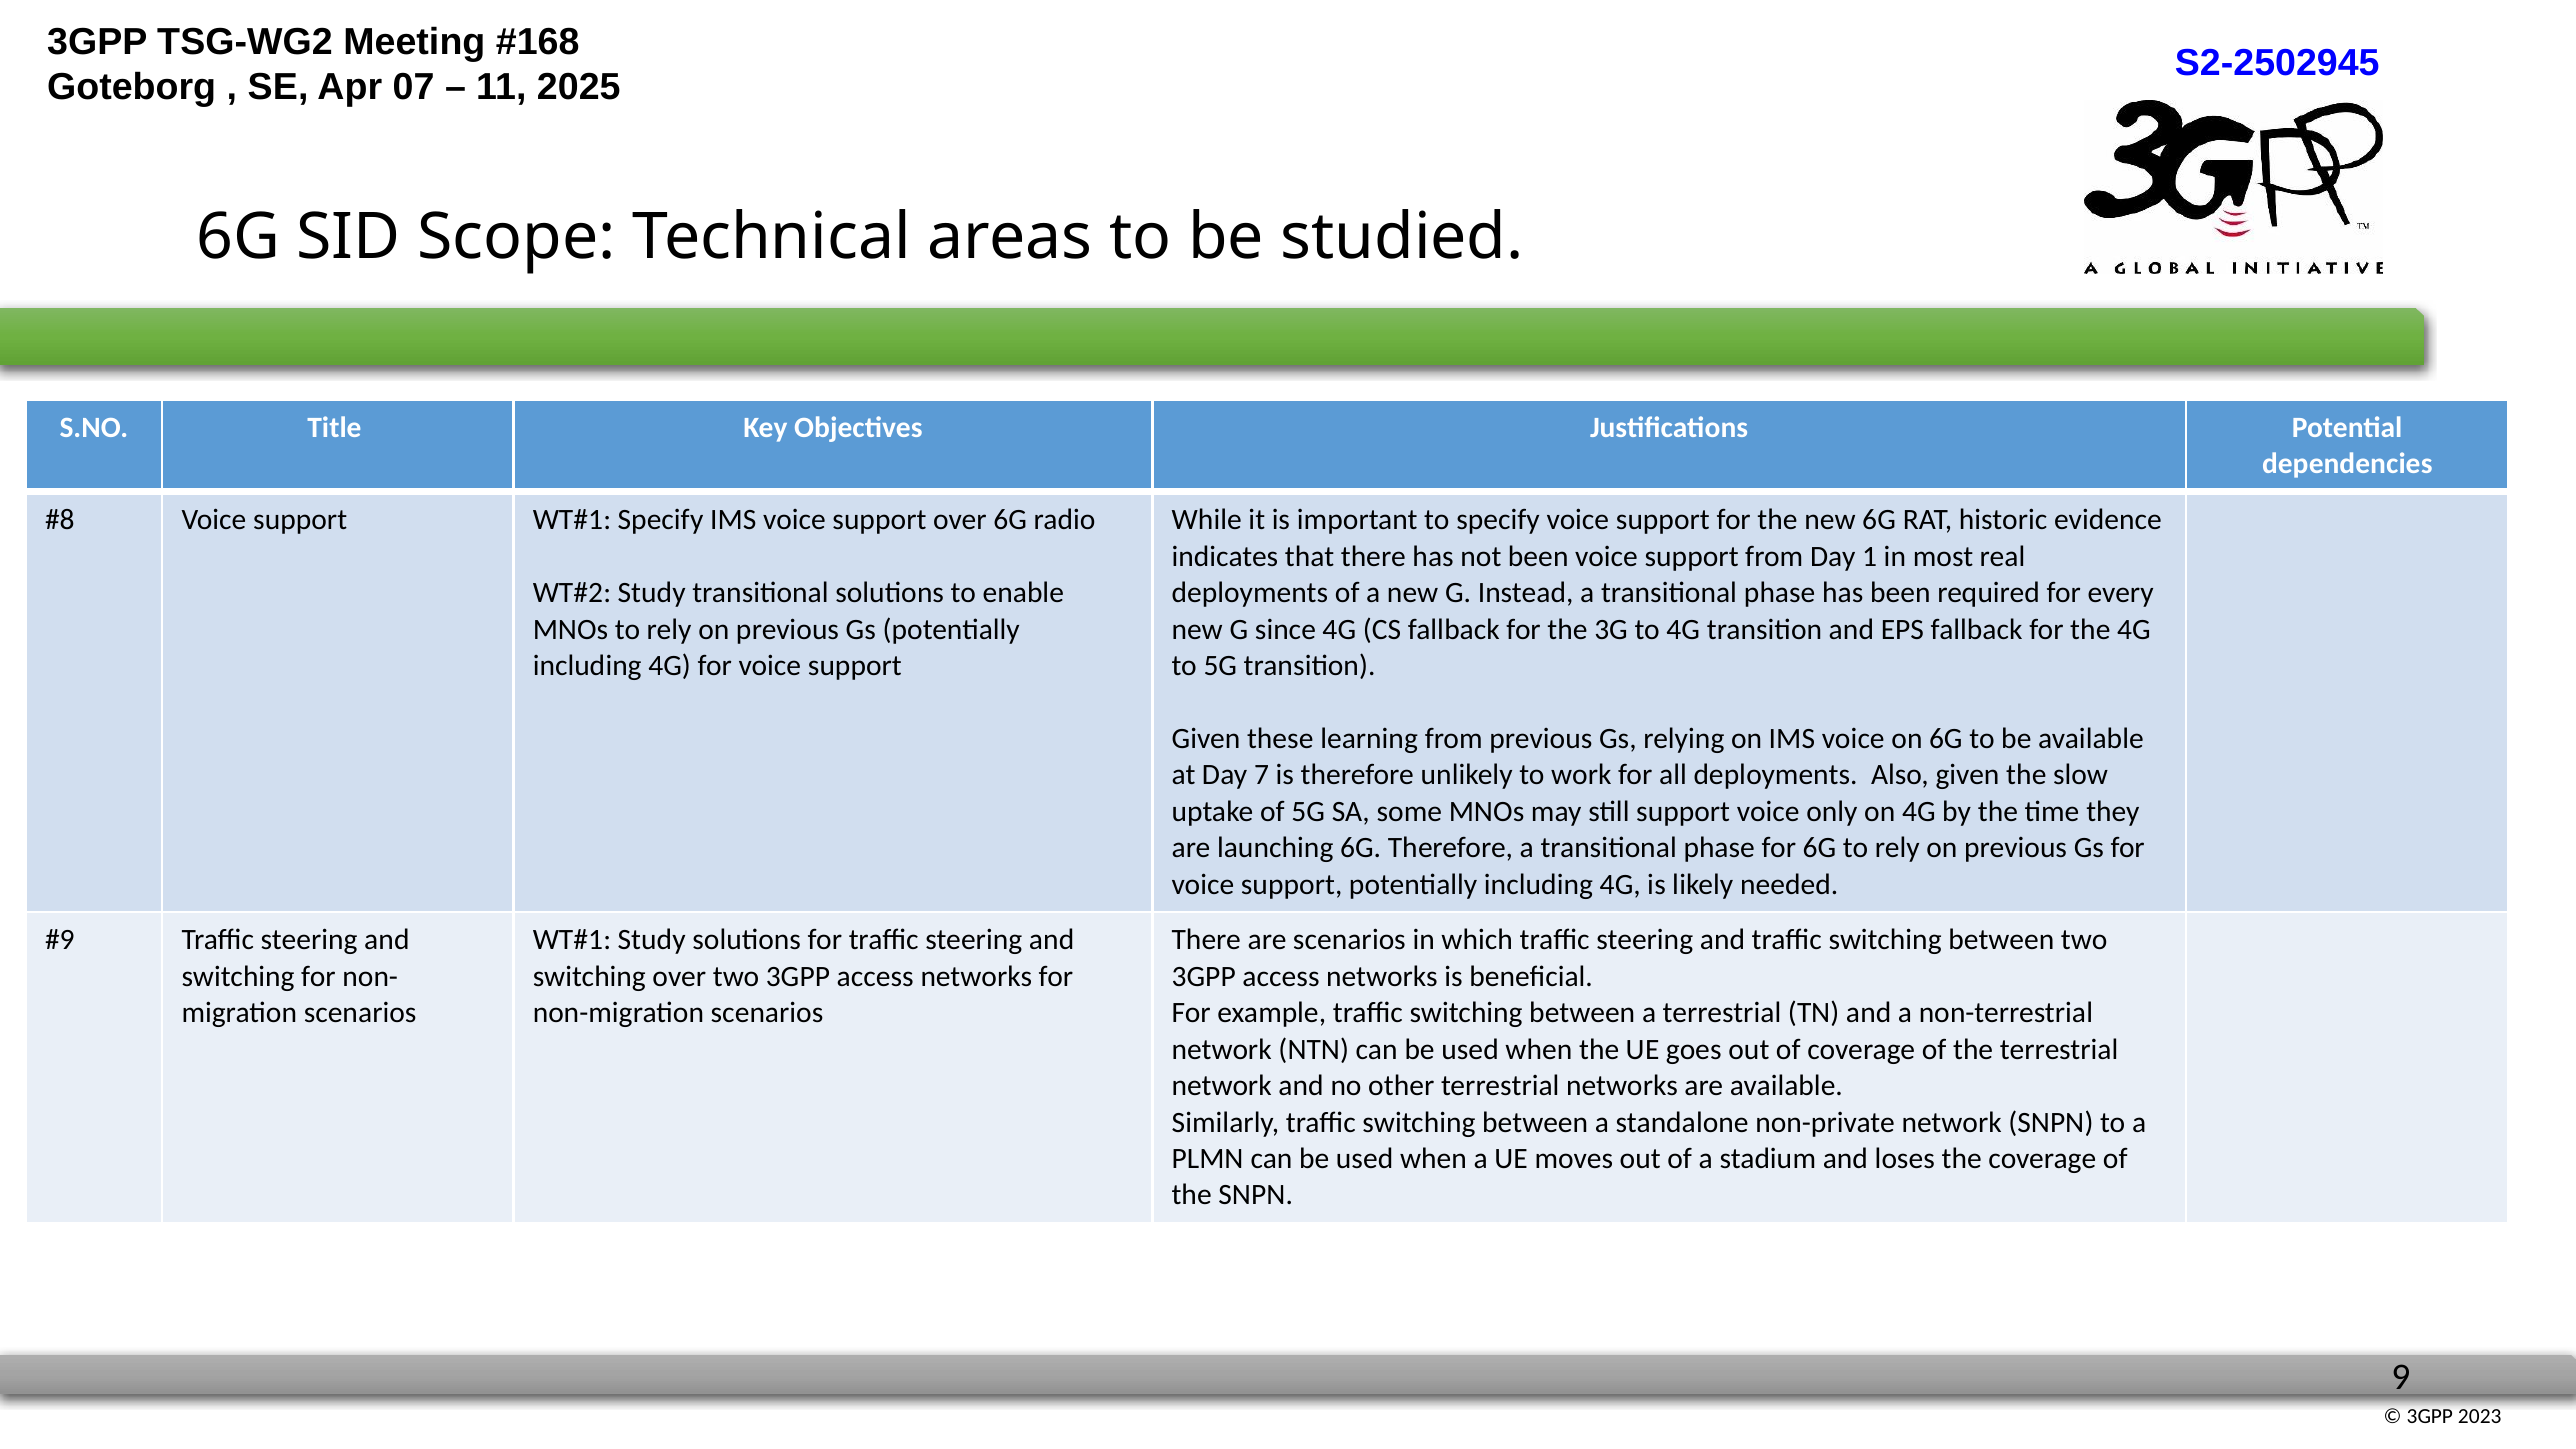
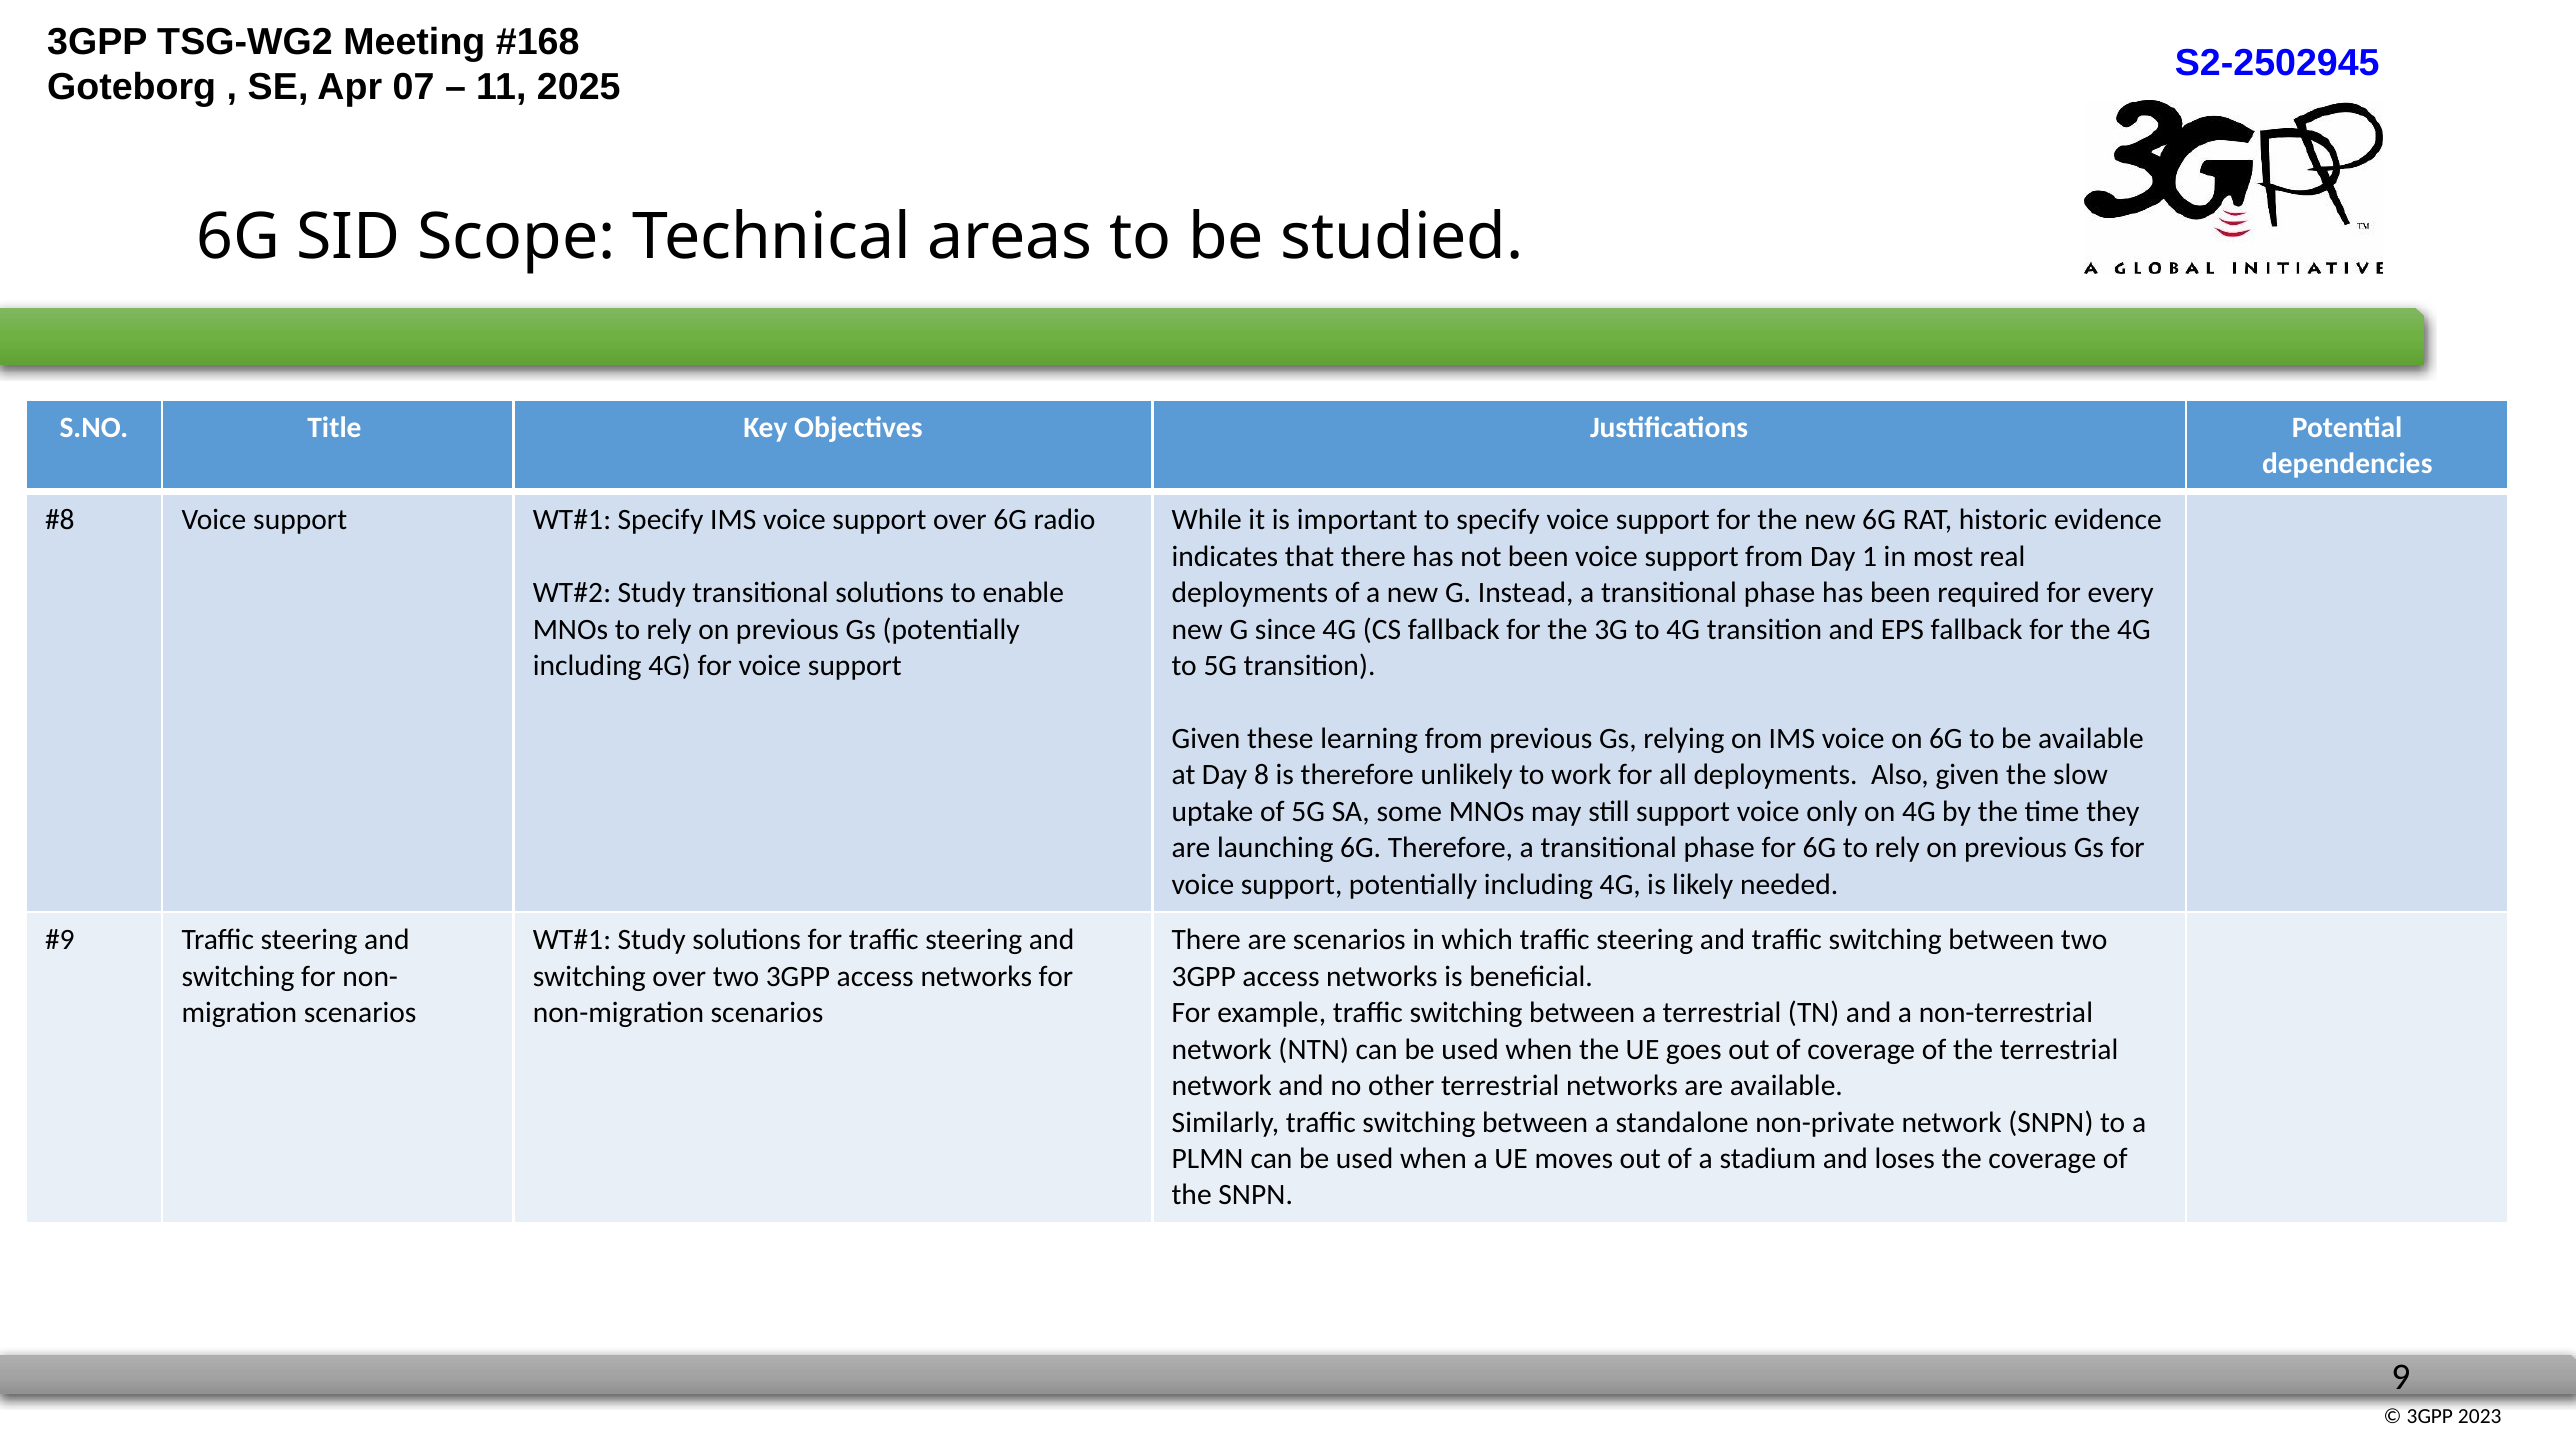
7: 7 -> 8
